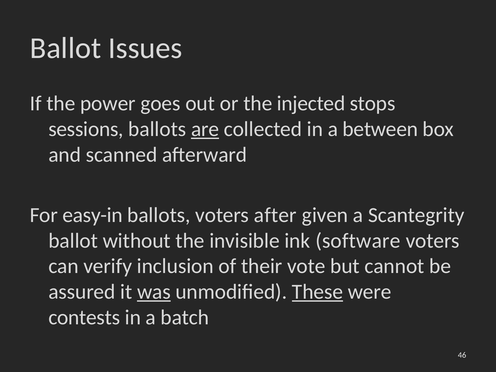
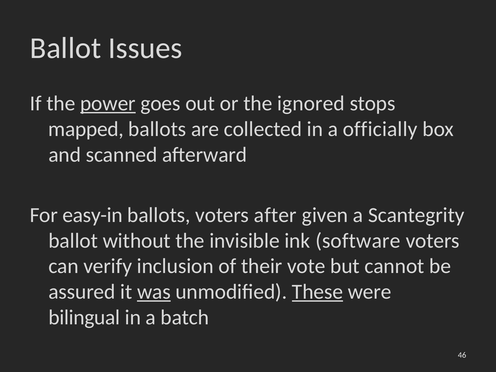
power underline: none -> present
injected: injected -> ignored
sessions: sessions -> mapped
are underline: present -> none
between: between -> officially
contests: contests -> bilingual
